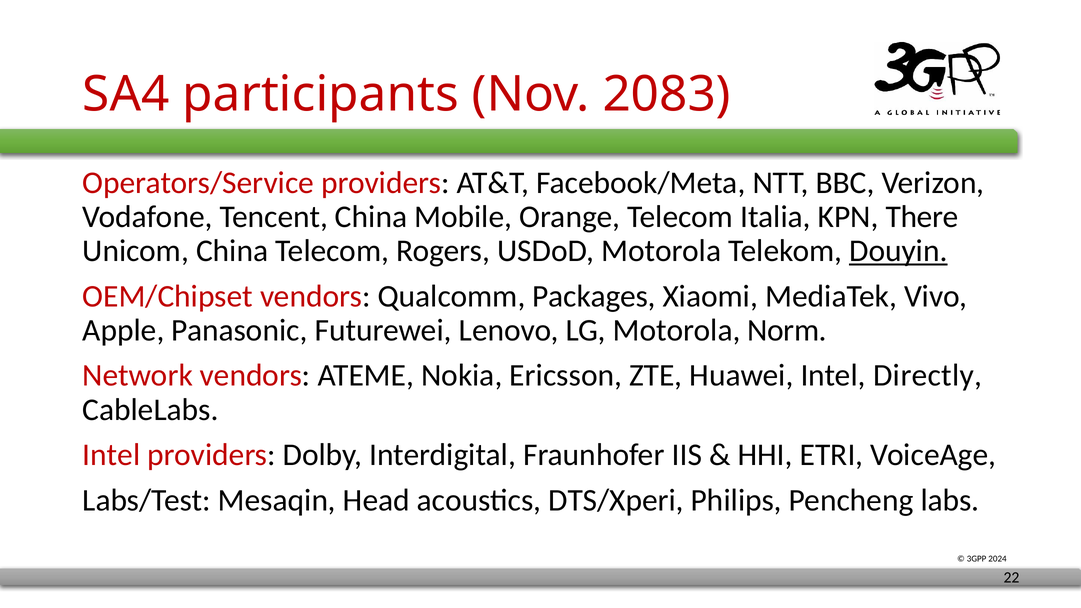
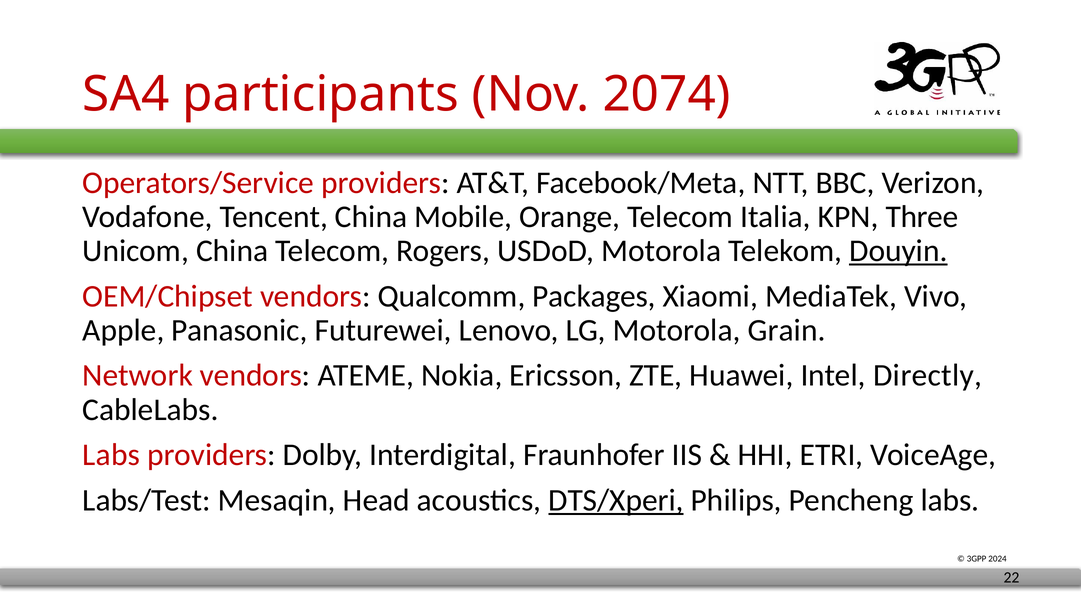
2083: 2083 -> 2074
There: There -> Three
Norm: Norm -> Grain
Intel at (111, 455): Intel -> Labs
DTS/Xperi underline: none -> present
